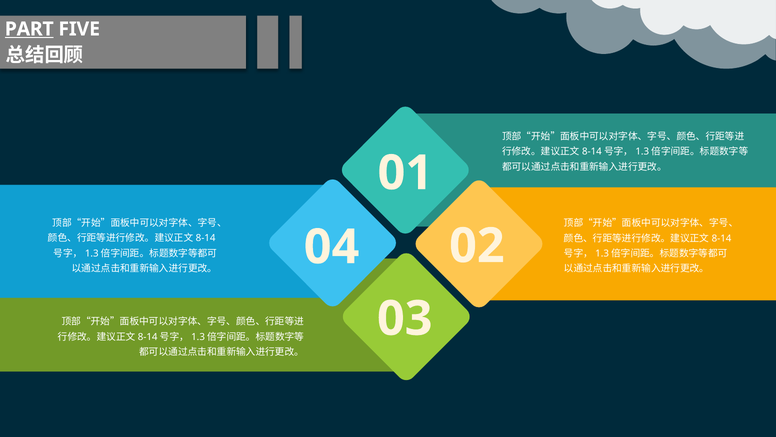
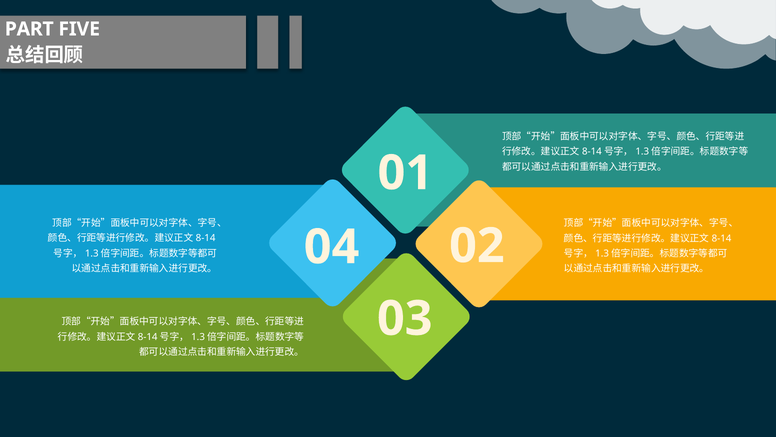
PART underline: present -> none
